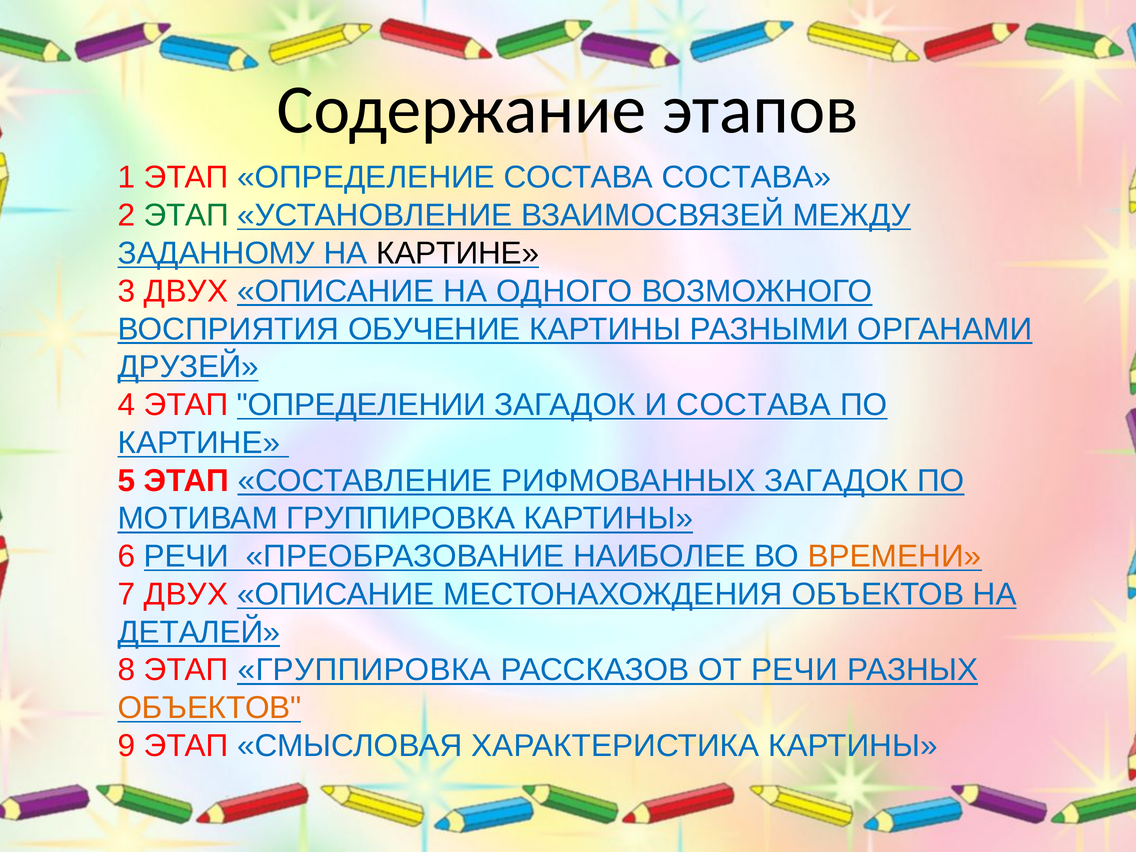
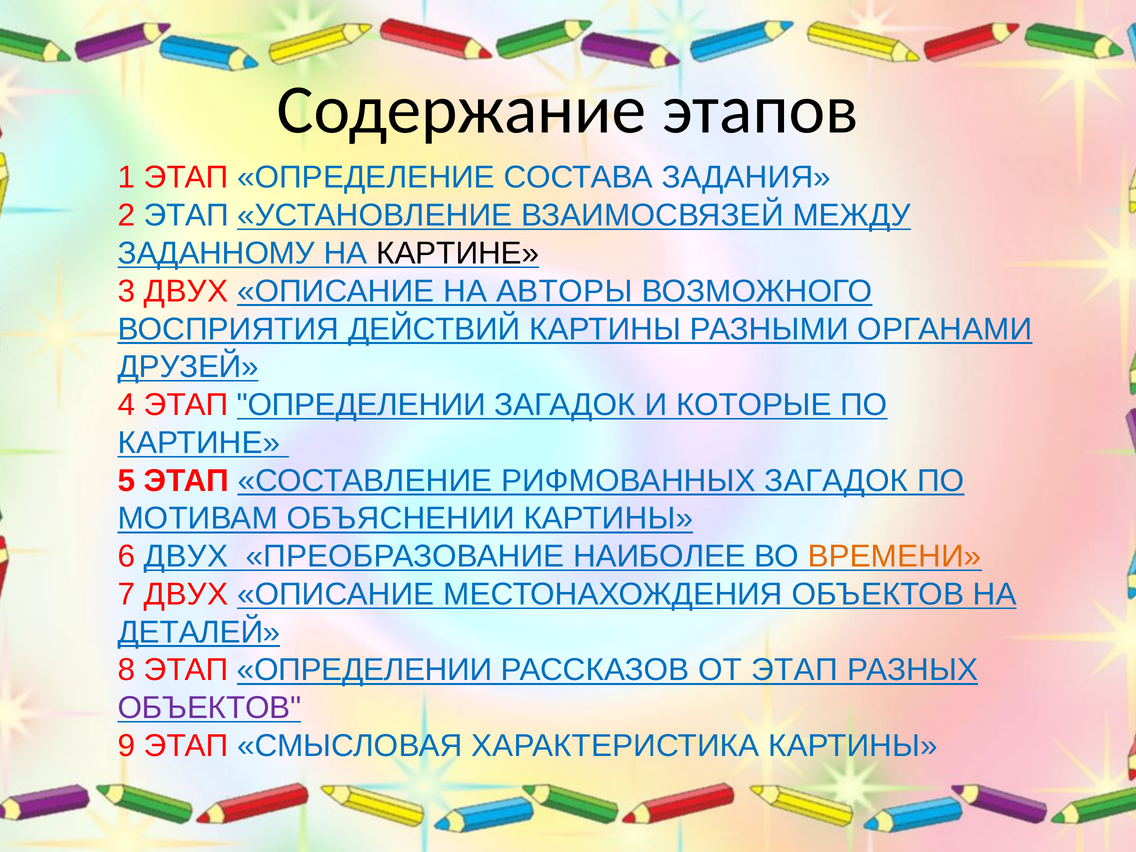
СОСТАВА СОСТАВА: СОСТАВА -> ЗАДАНИЯ
ЭТАП at (186, 215) colour: green -> blue
ОДНОГО: ОДНОГО -> АВТОРЫ
ОБУЧЕНИЕ: ОБУЧЕНИЕ -> ДЕЙСТВИЙ
И СОСТАВА: СОСТАВА -> КОТОРЫЕ
МОТИВАМ ГРУППИРОВКА: ГРУППИРОВКА -> ОБЪЯСНЕНИИ
6 РЕЧИ: РЕЧИ -> ДВУХ
8 ЭТАП ГРУППИРОВКА: ГРУППИРОВКА -> ОПРЕДЕЛЕНИИ
ОТ РЕЧИ: РЕЧИ -> ЭТАП
ОБЪЕКТОВ at (210, 708) colour: orange -> purple
